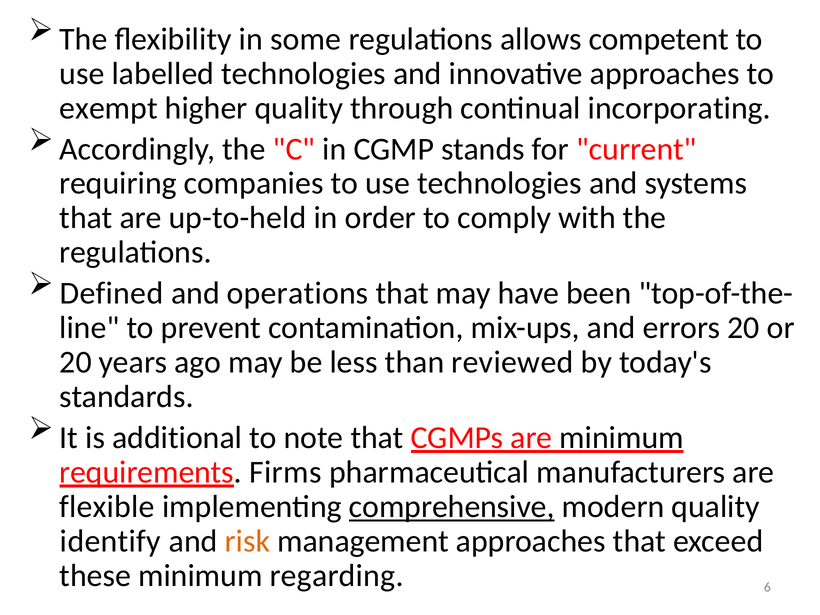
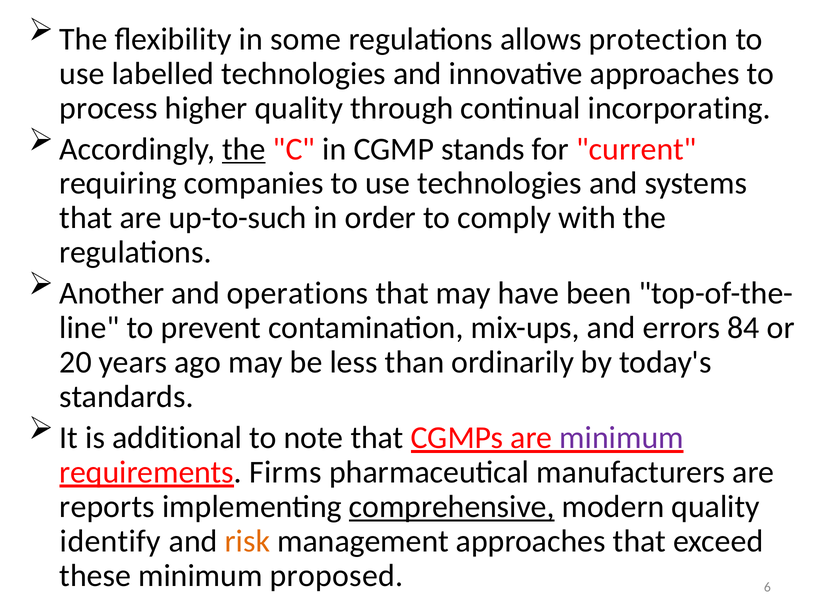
competent: competent -> protection
exempt: exempt -> process
the at (244, 149) underline: none -> present
up-to-held: up-to-held -> up-to-such
Defined: Defined -> Another
errors 20: 20 -> 84
reviewed: reviewed -> ordinarily
minimum at (622, 438) colour: black -> purple
flexible: flexible -> reports
regarding: regarding -> proposed
